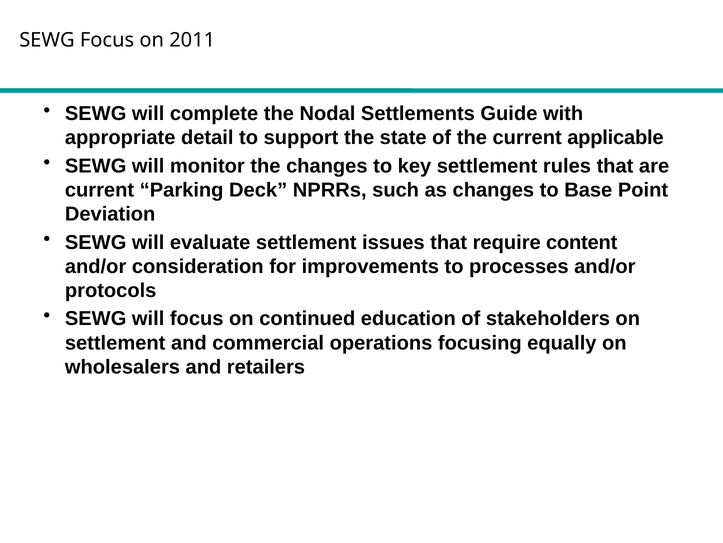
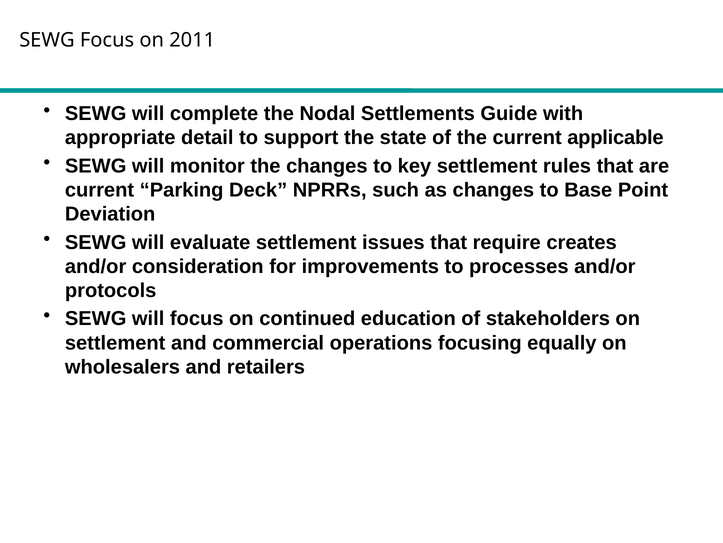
content: content -> creates
